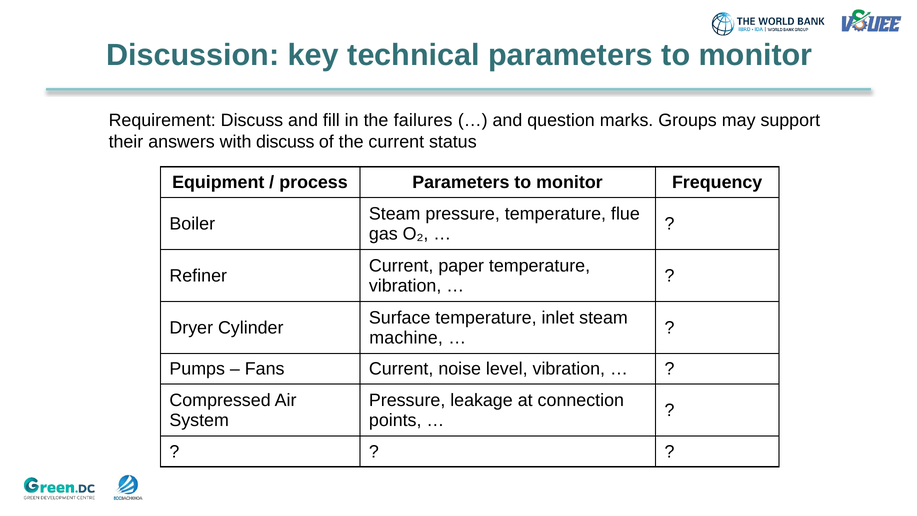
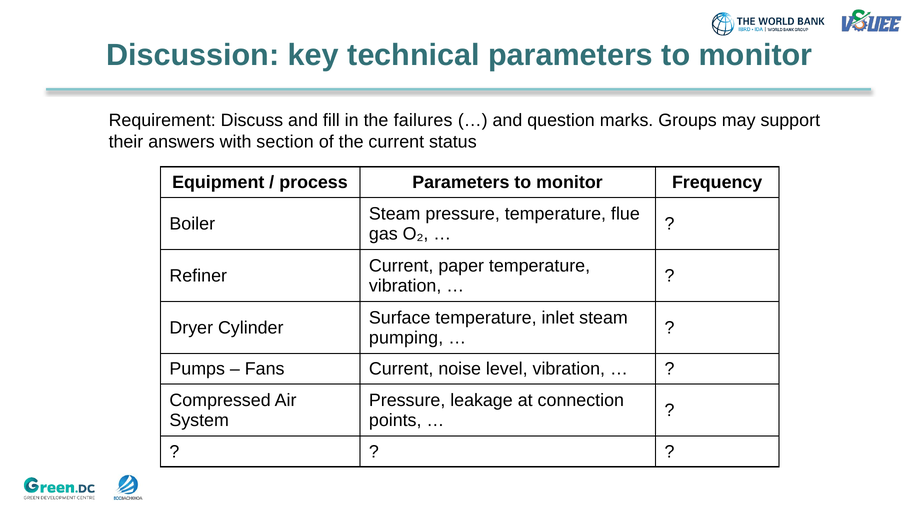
with discuss: discuss -> section
machine: machine -> pumping
